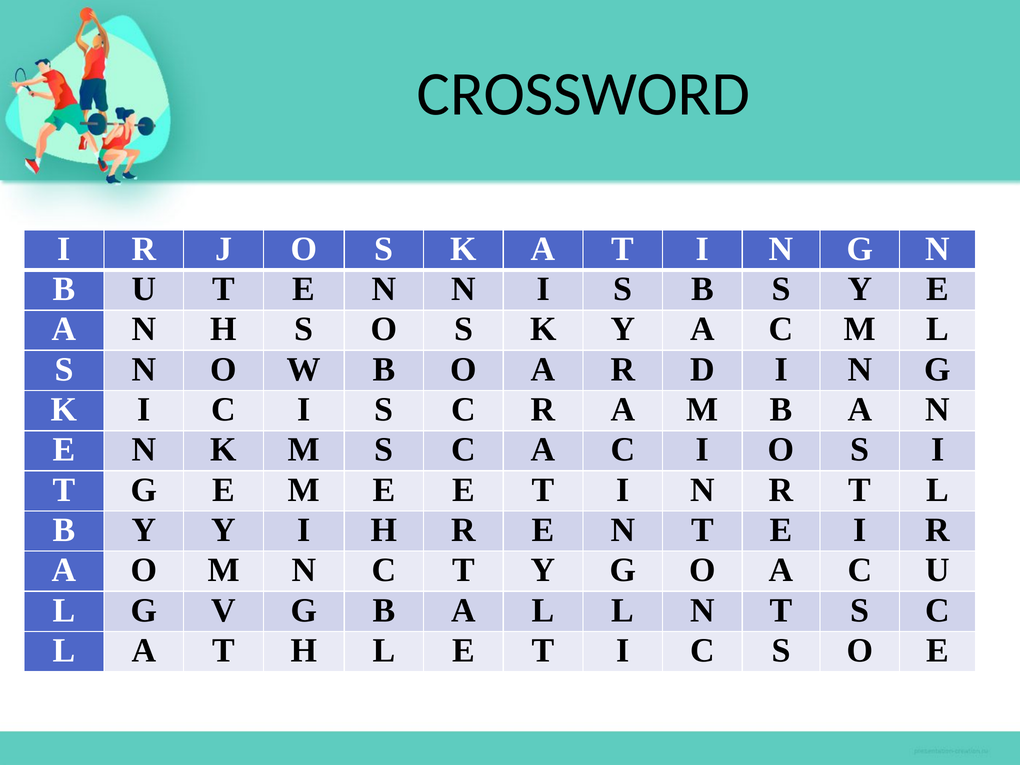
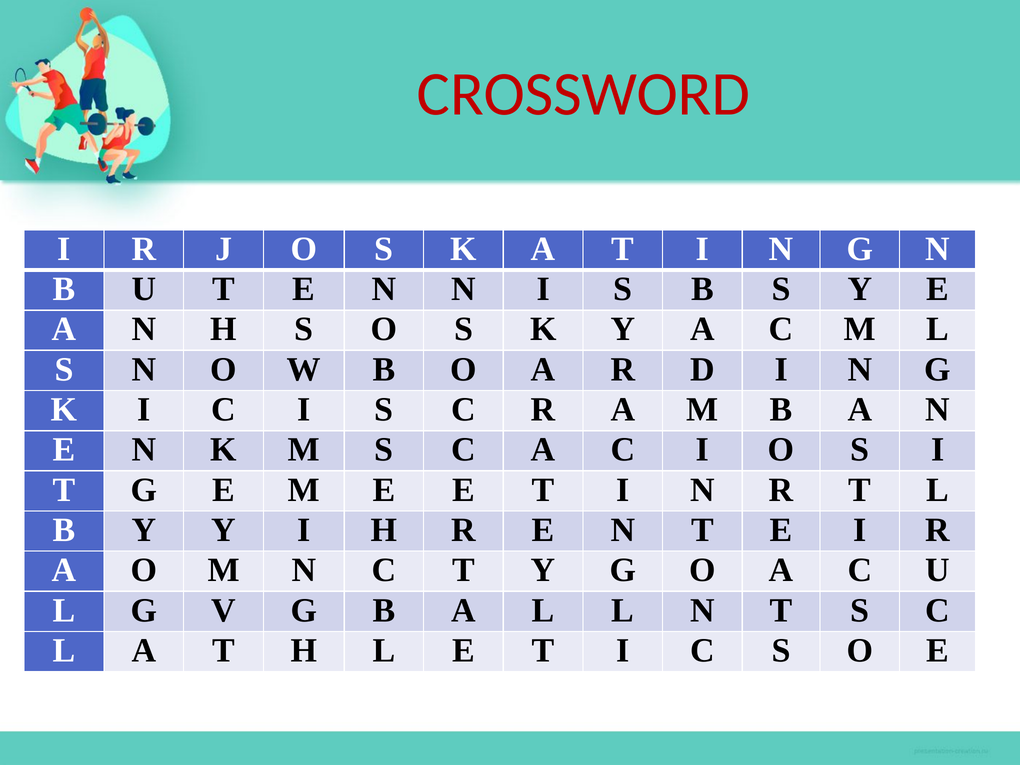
CROSSWORD colour: black -> red
